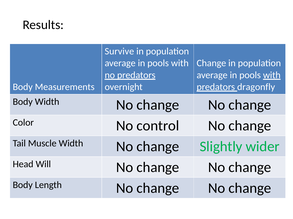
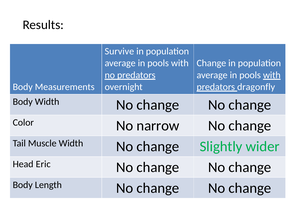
control: control -> narrow
Will: Will -> Eric
